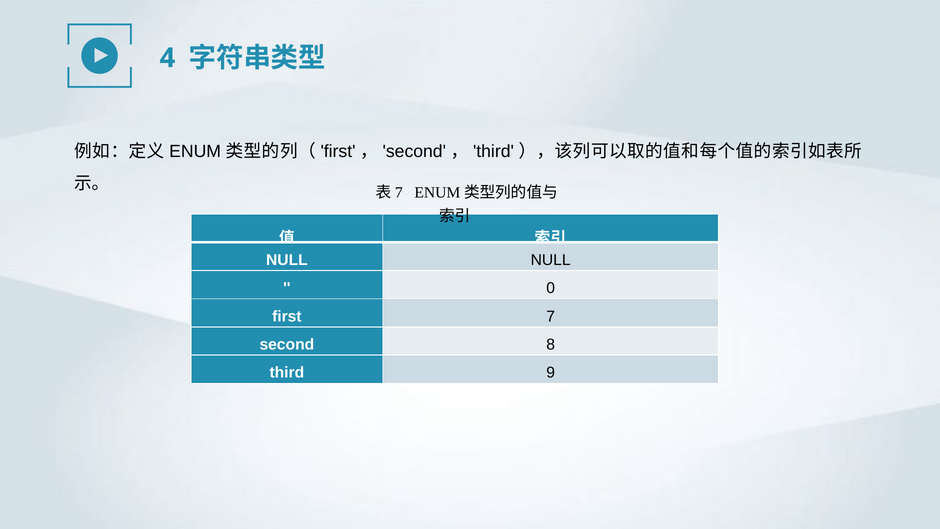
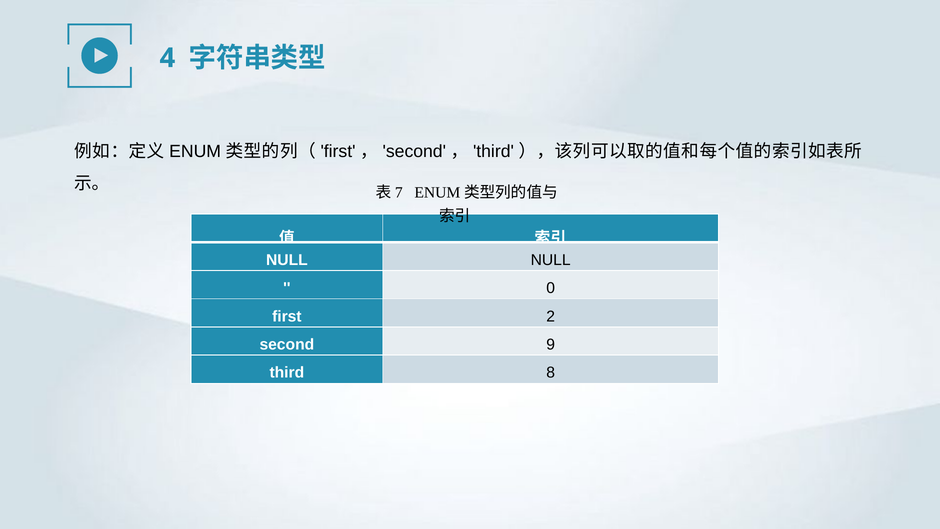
7: 7 -> 2
8: 8 -> 9
9: 9 -> 8
